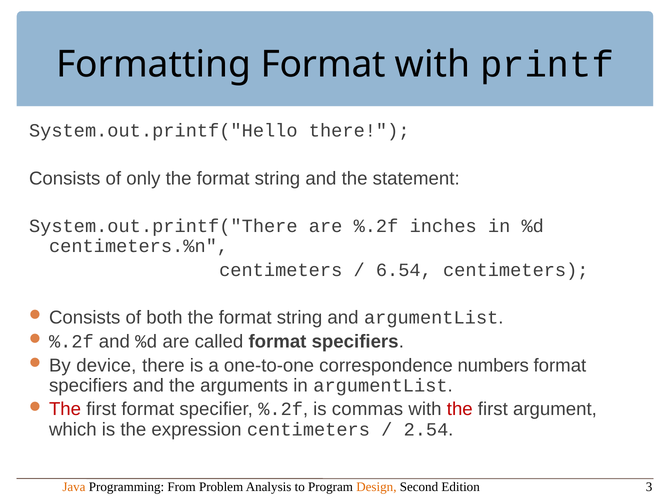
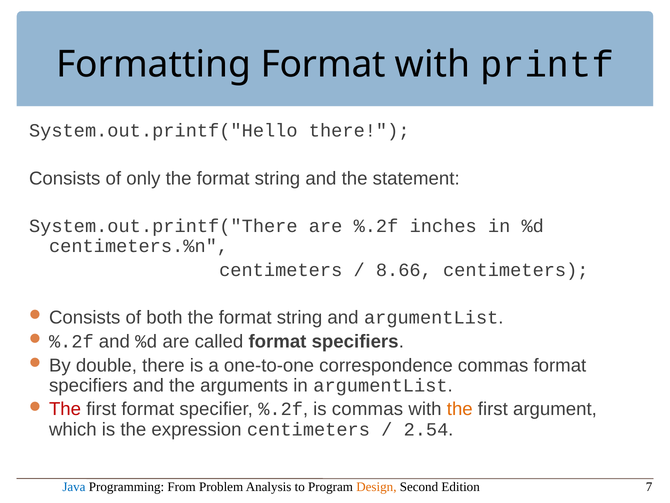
6.54: 6.54 -> 8.66
device: device -> double
correspondence numbers: numbers -> commas
the at (460, 409) colour: red -> orange
Java colour: orange -> blue
3: 3 -> 7
